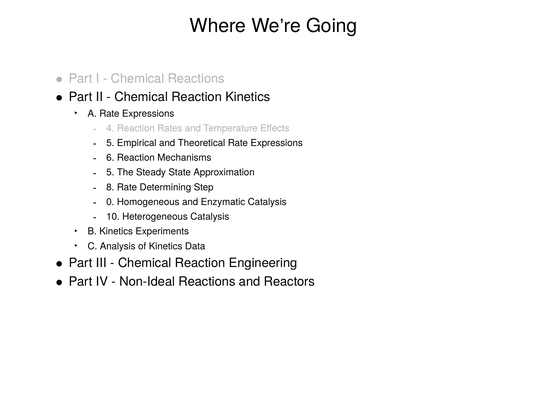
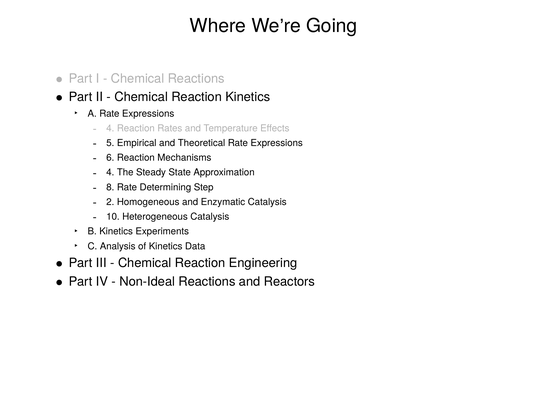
5 at (110, 173): 5 -> 4
0: 0 -> 2
